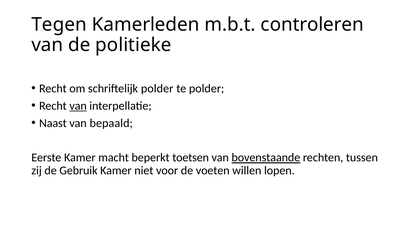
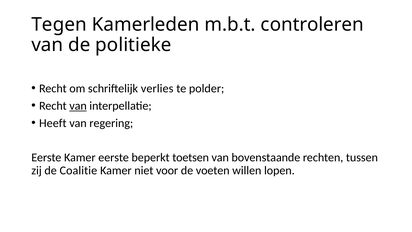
schriftelijk polder: polder -> verlies
Naast: Naast -> Heeft
bepaald: bepaald -> regering
Kamer macht: macht -> eerste
bovenstaande underline: present -> none
Gebruik: Gebruik -> Coalitie
